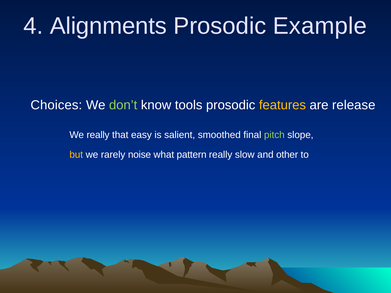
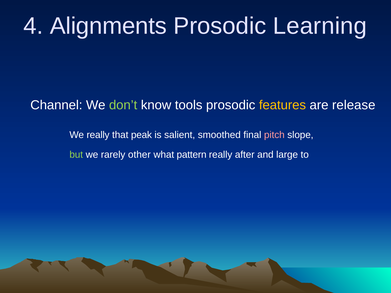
Example: Example -> Learning
Choices: Choices -> Channel
easy: easy -> peak
pitch colour: light green -> pink
but colour: yellow -> light green
noise: noise -> other
slow: slow -> after
other: other -> large
